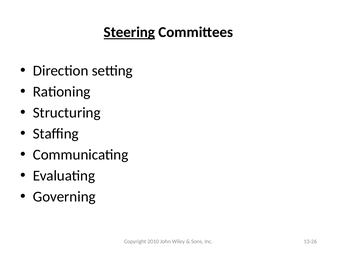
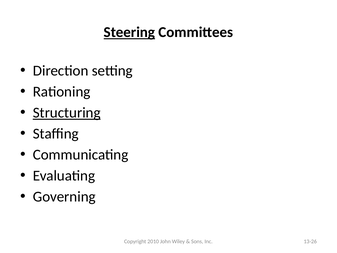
Structuring underline: none -> present
